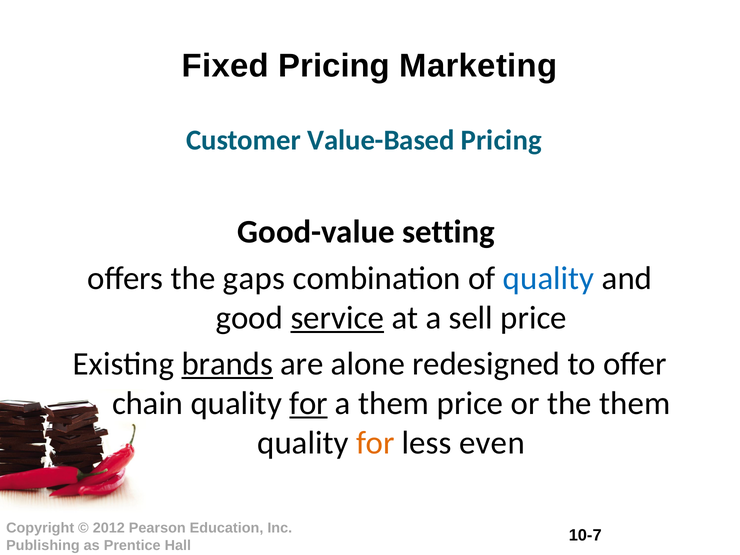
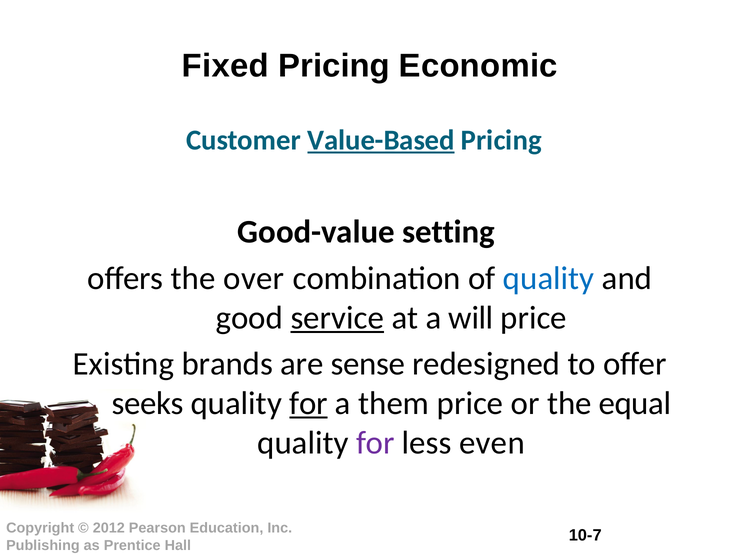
Marketing: Marketing -> Economic
Value-Based underline: none -> present
gaps: gaps -> over
sell: sell -> will
brands underline: present -> none
alone: alone -> sense
chain: chain -> seeks
the them: them -> equal
for at (375, 443) colour: orange -> purple
